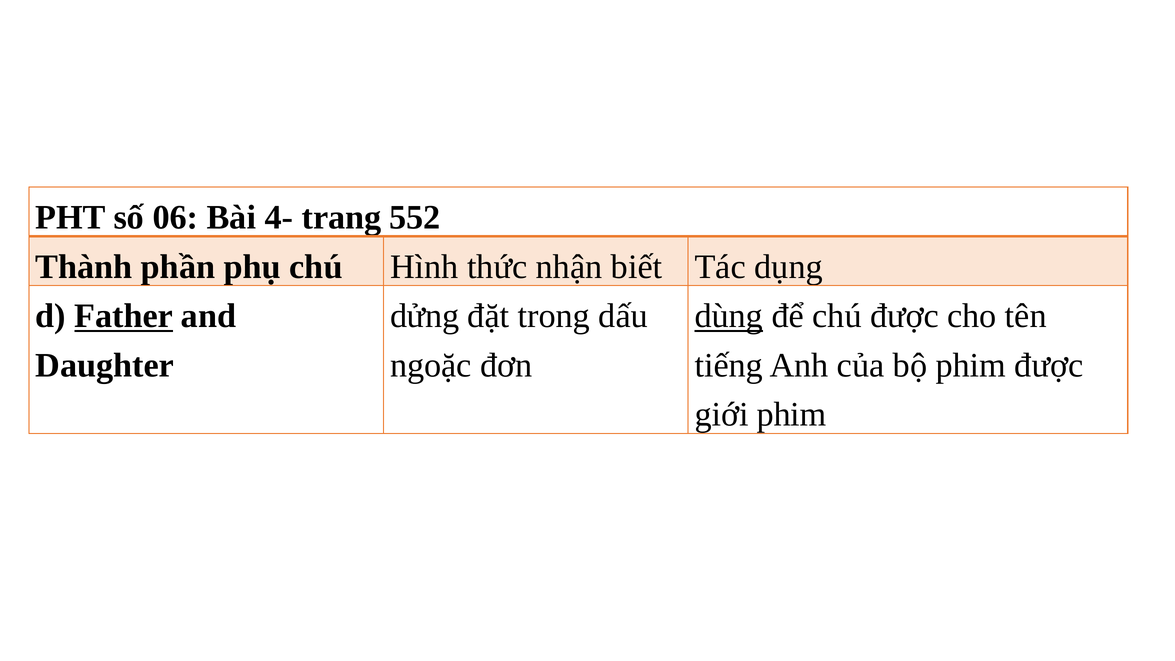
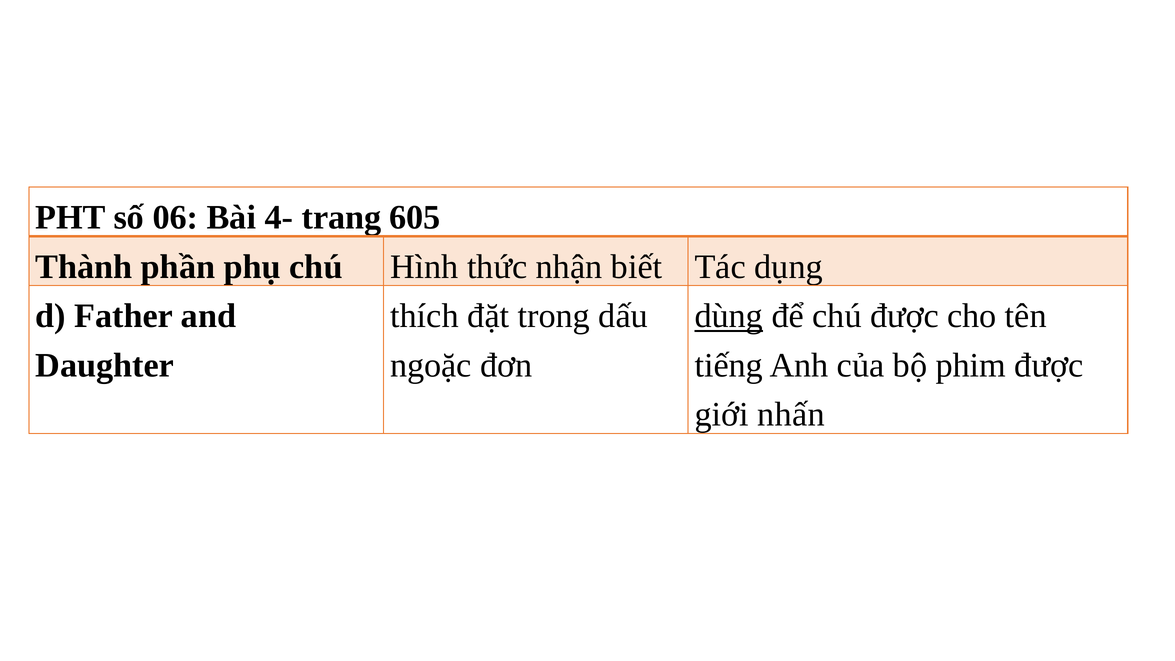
552: 552 -> 605
Father underline: present -> none
dửng: dửng -> thích
giới phim: phim -> nhấn
